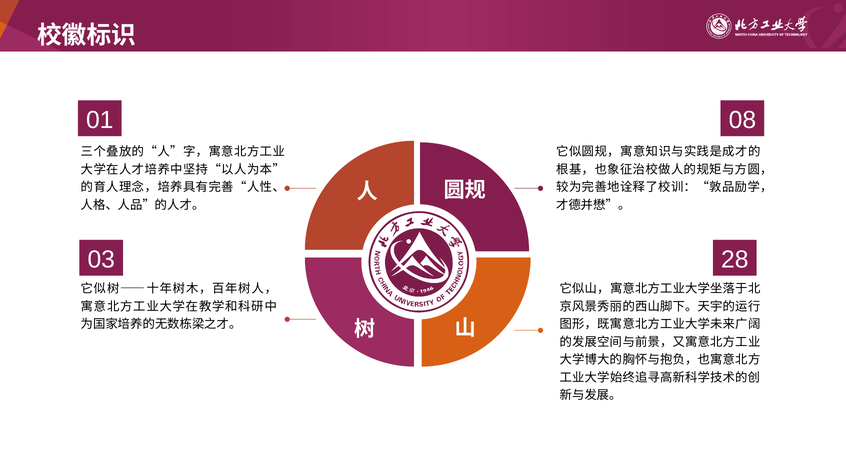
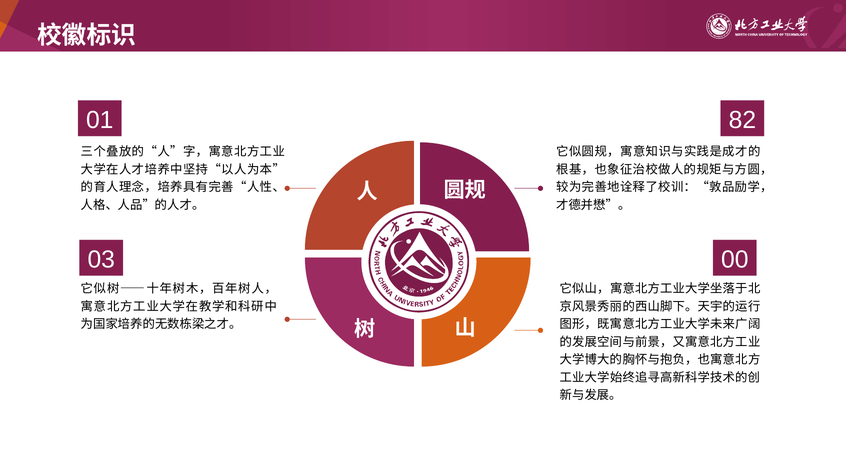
08: 08 -> 82
28: 28 -> 00
